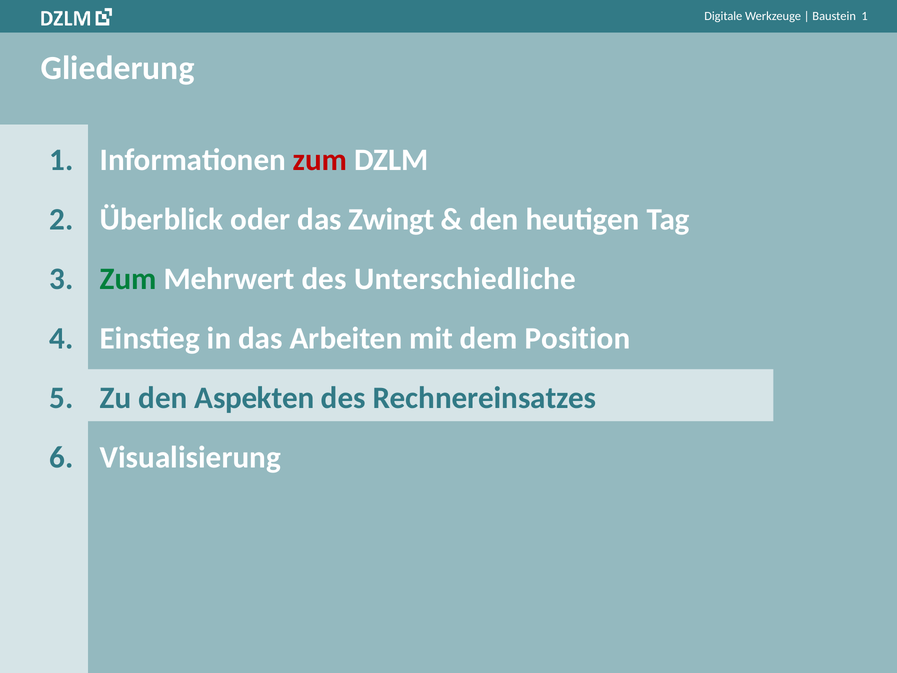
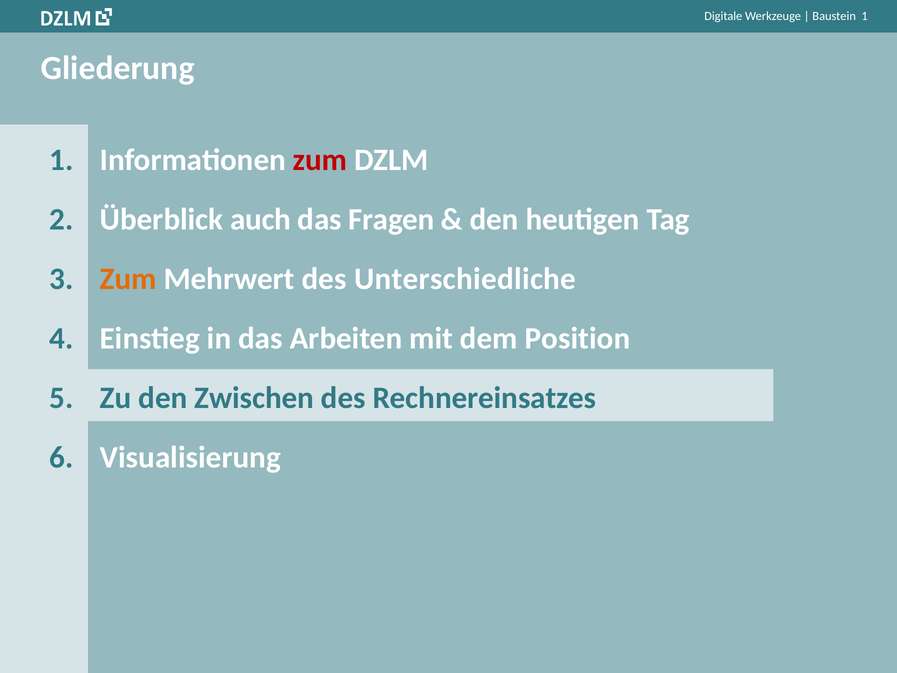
oder: oder -> auch
Zwingt: Zwingt -> Fragen
Zum at (128, 279) colour: green -> orange
Aspekten: Aspekten -> Zwischen
